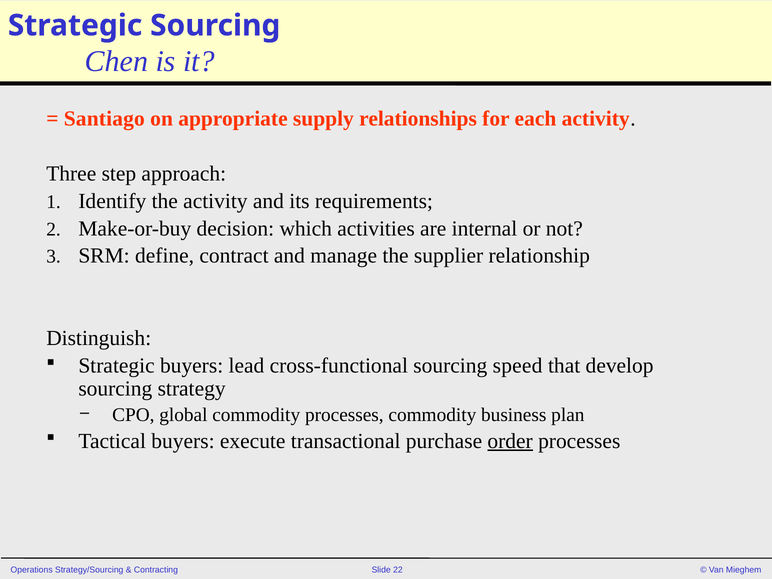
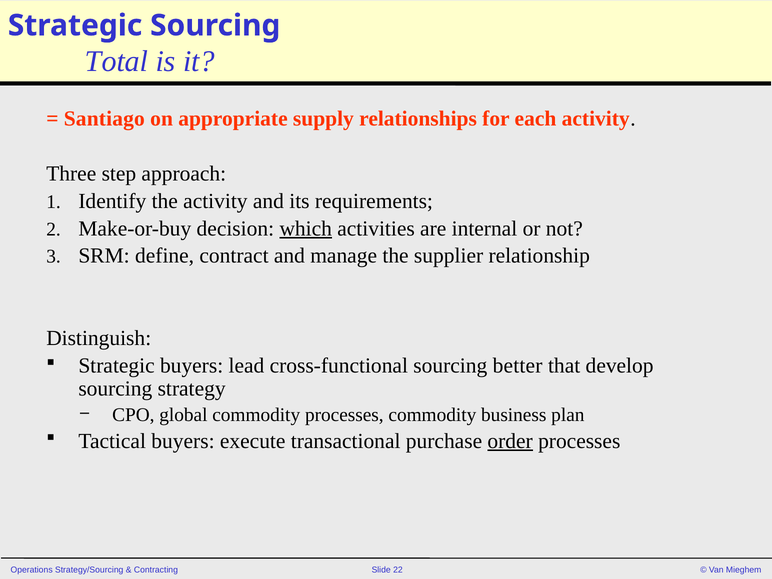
Chen: Chen -> Total
which underline: none -> present
speed: speed -> better
